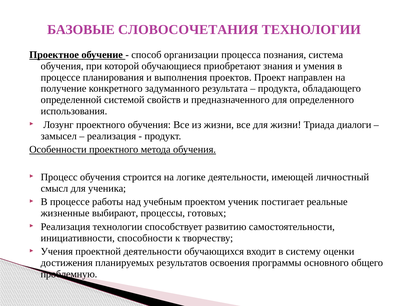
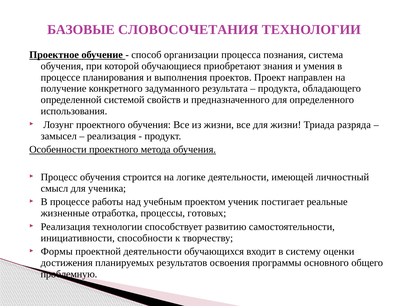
диалоги: диалоги -> разряда
выбирают: выбирают -> отработка
Учения: Учения -> Формы
